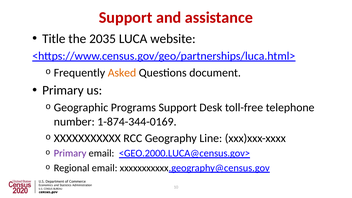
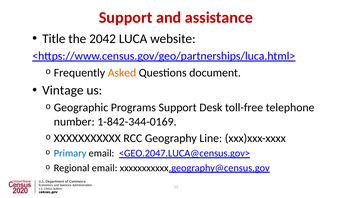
2035: 2035 -> 2042
Primary at (63, 90): Primary -> Vintage
1-874-344-0169: 1-874-344-0169 -> 1-842-344-0169
Primary at (70, 153) colour: purple -> blue
<GEO.2000.LUCA@census.gov>: <GEO.2000.LUCA@census.gov> -> <GEO.2047.LUCA@census.gov>
